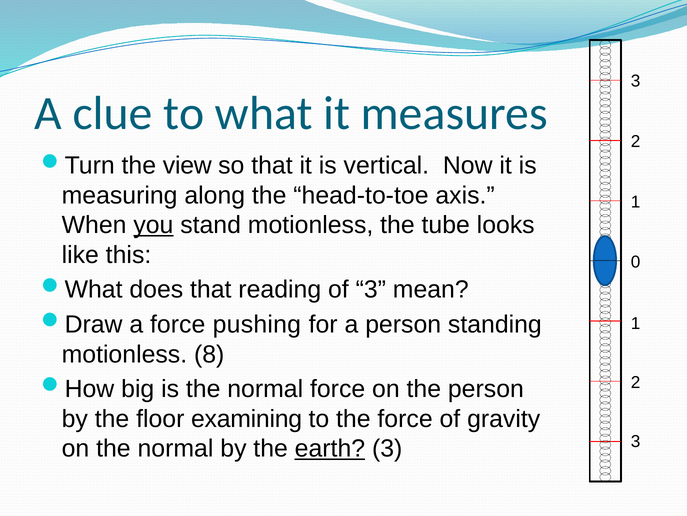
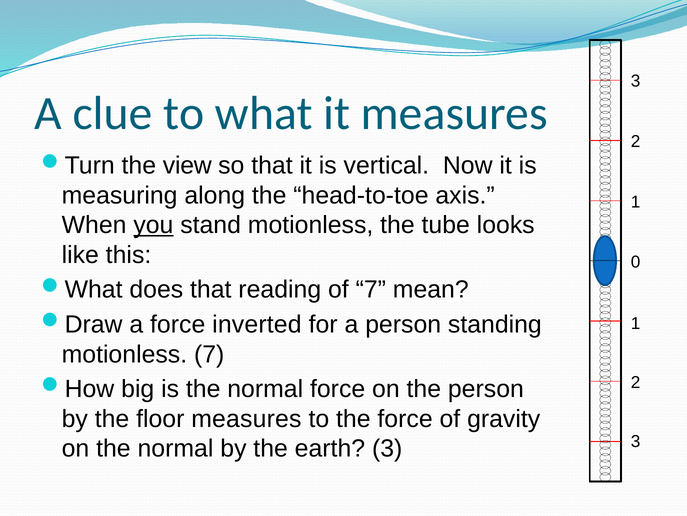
of 3: 3 -> 7
pushing: pushing -> inverted
motionless 8: 8 -> 7
floor examining: examining -> measures
earth underline: present -> none
